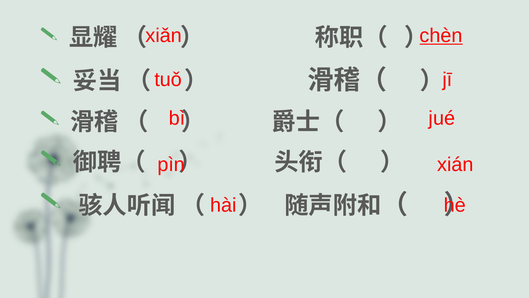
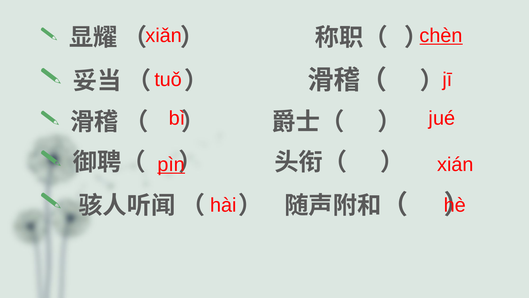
pìn underline: none -> present
